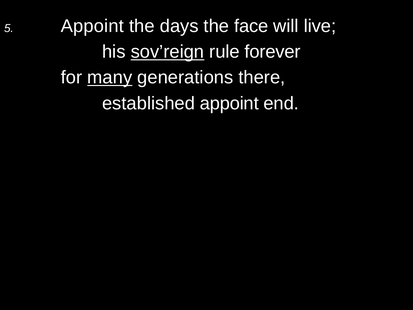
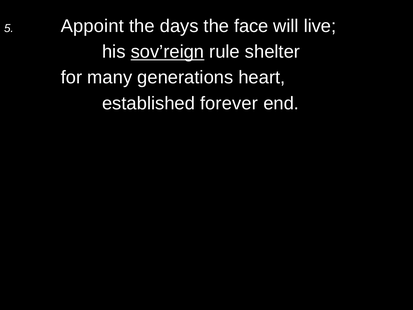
forever: forever -> shelter
many underline: present -> none
there: there -> heart
established appoint: appoint -> forever
